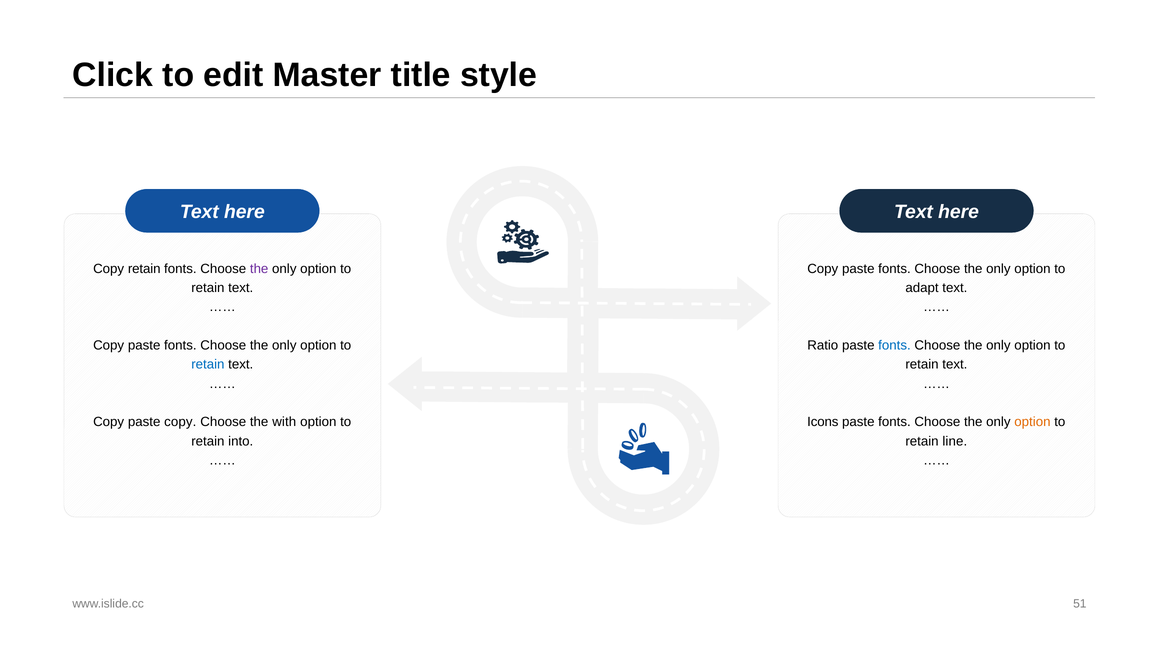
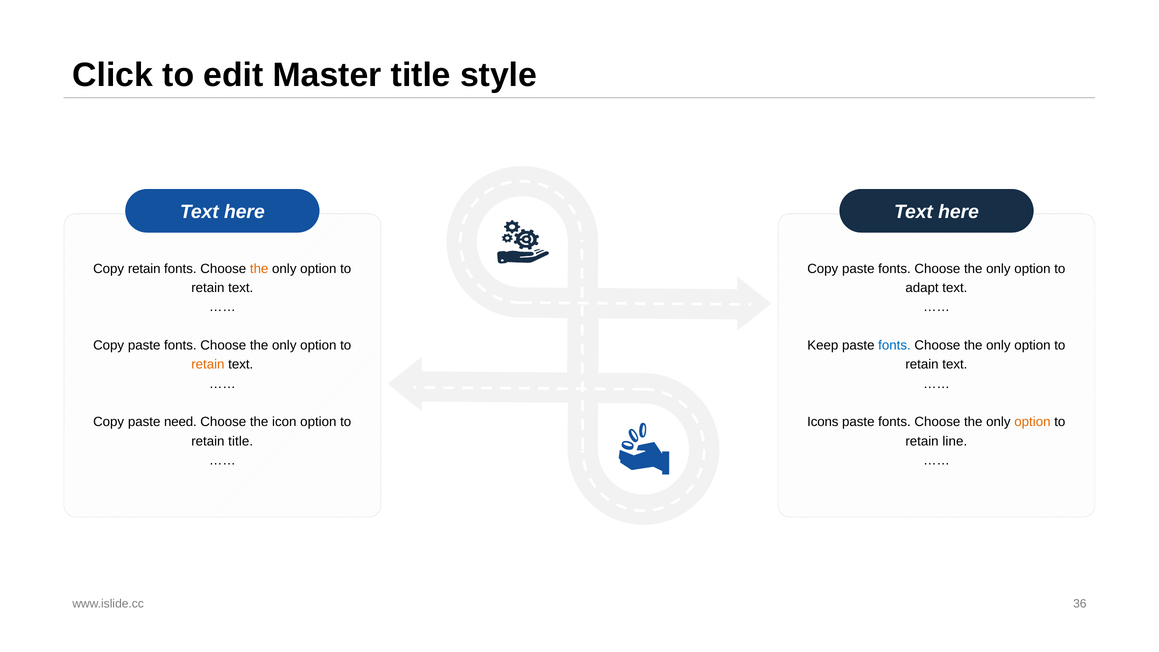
the at (259, 269) colour: purple -> orange
Ratio: Ratio -> Keep
retain at (208, 365) colour: blue -> orange
paste copy: copy -> need
with: with -> icon
retain into: into -> title
51: 51 -> 36
